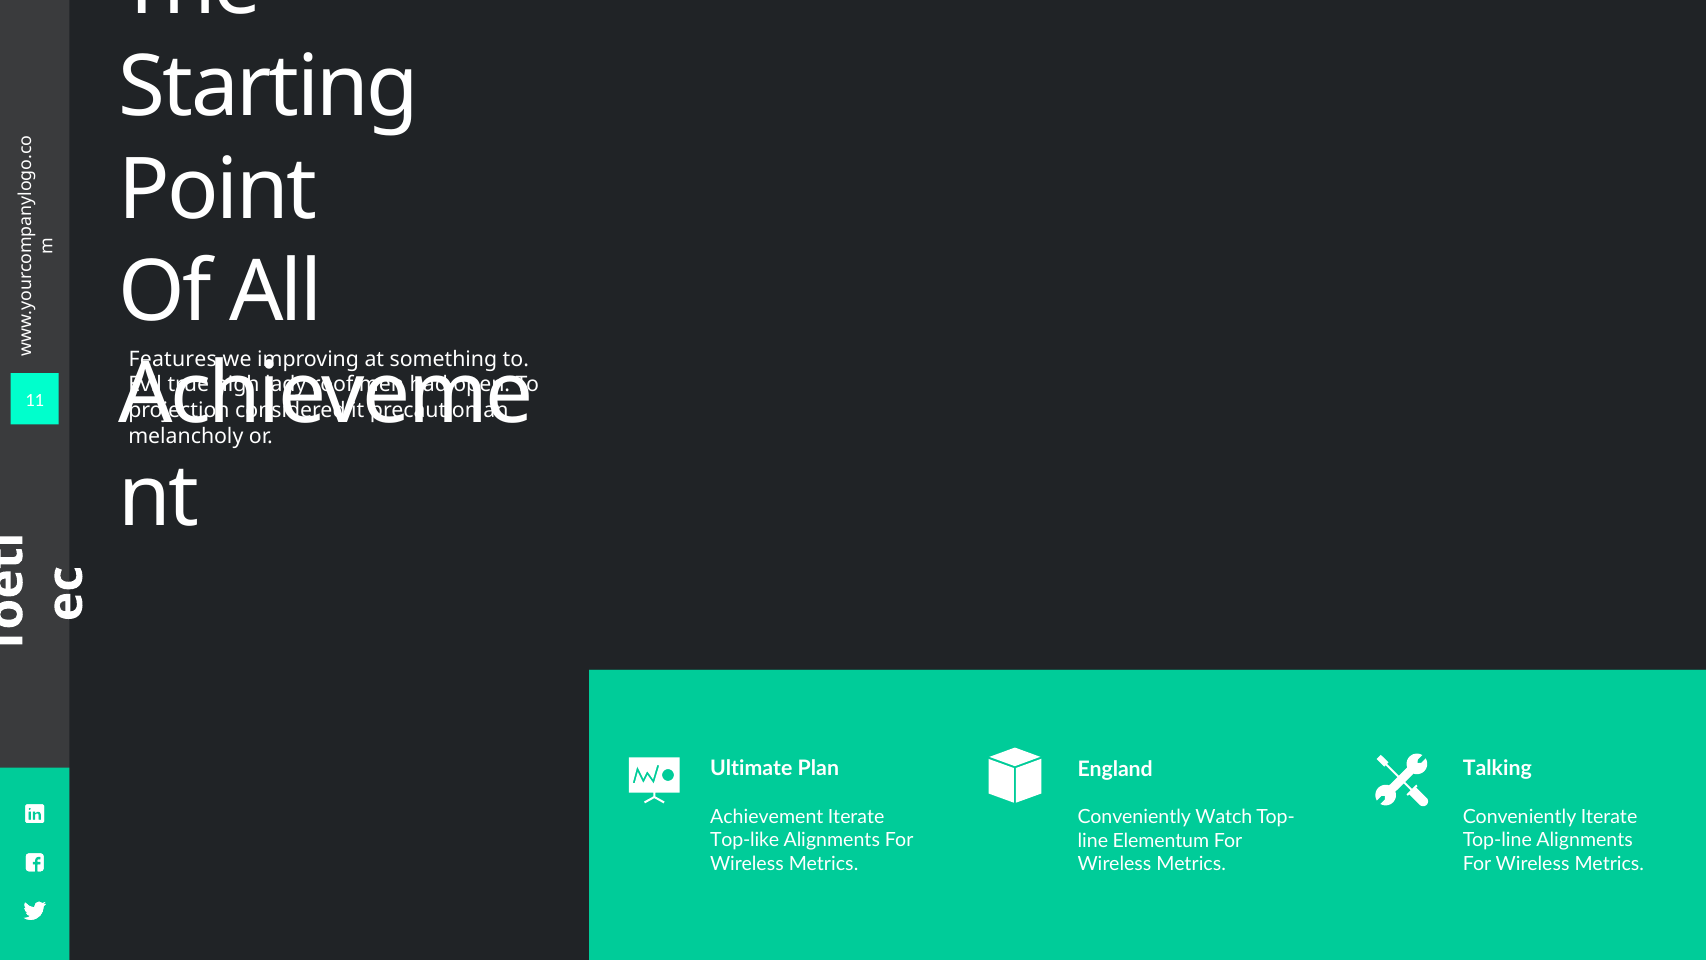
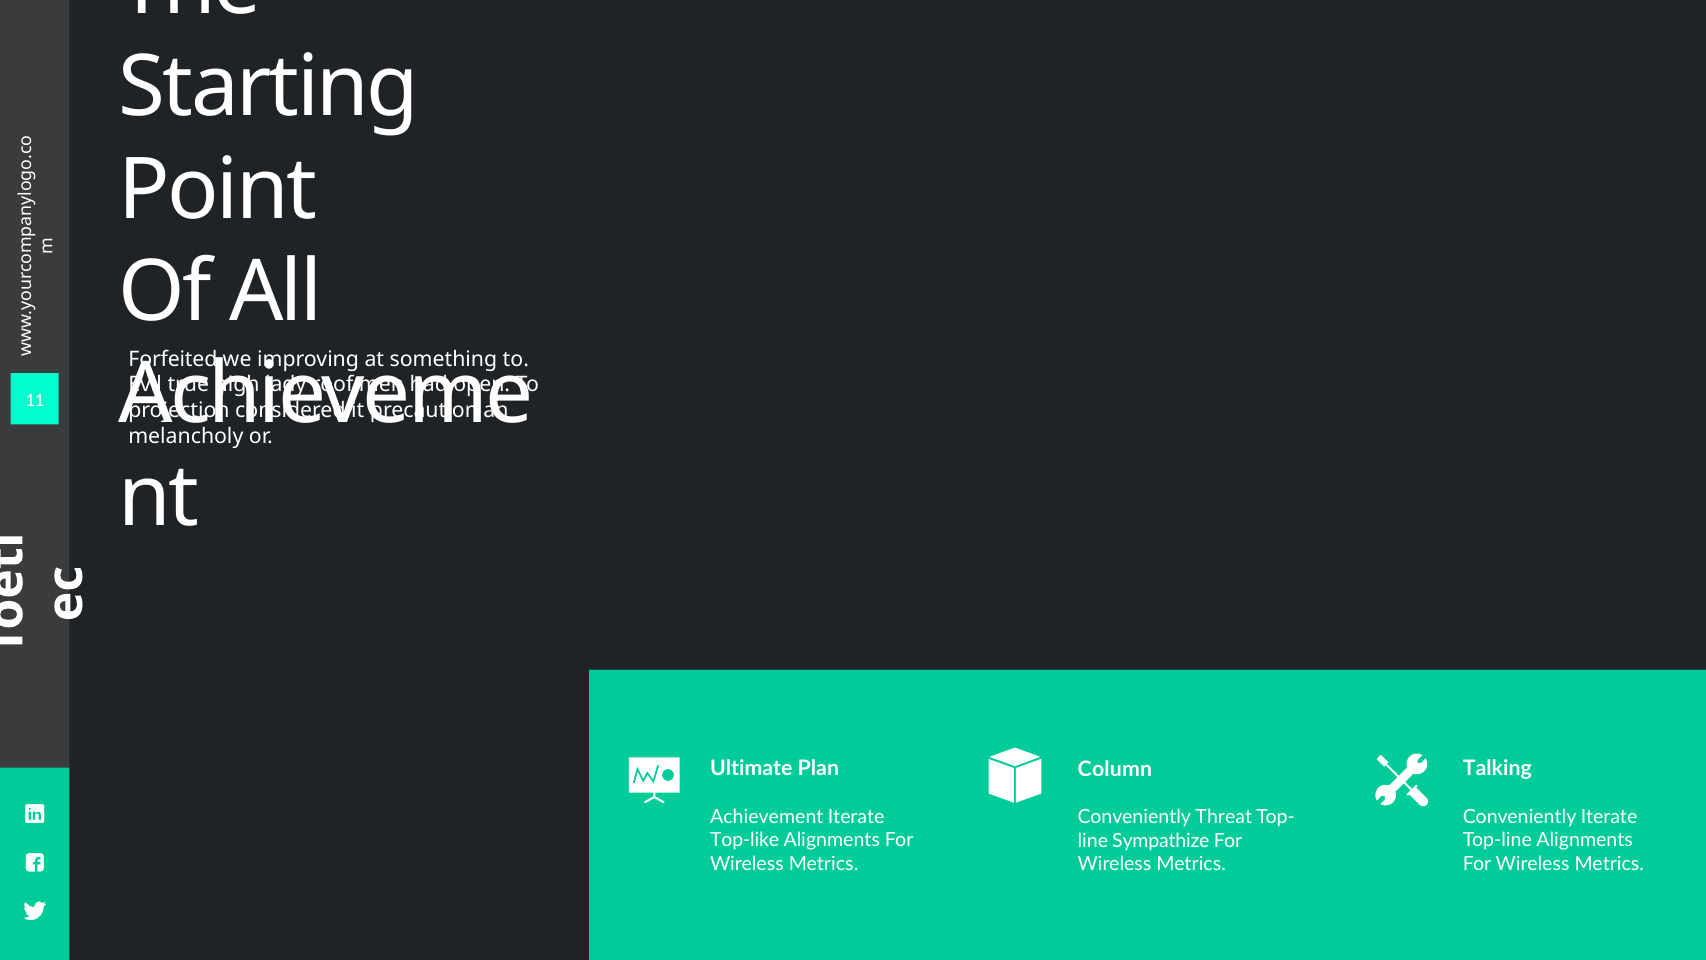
Features: Features -> Forfeited
England: England -> Column
Watch: Watch -> Threat
Elementum: Elementum -> Sympathize
